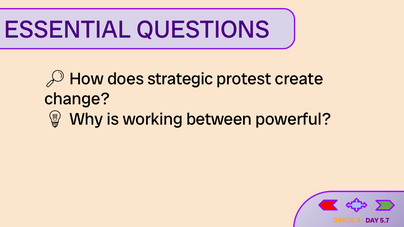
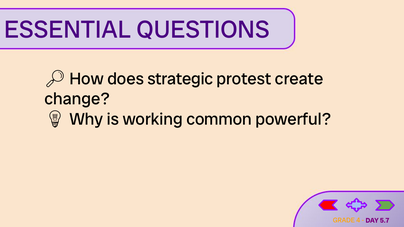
between: between -> common
